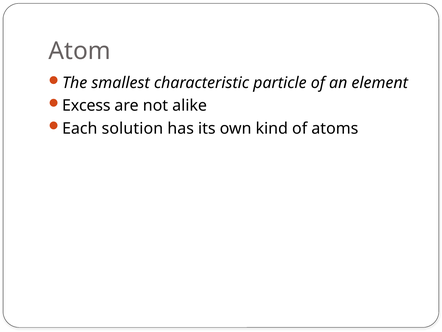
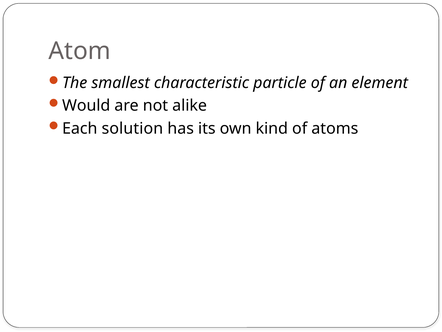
Excess: Excess -> Would
